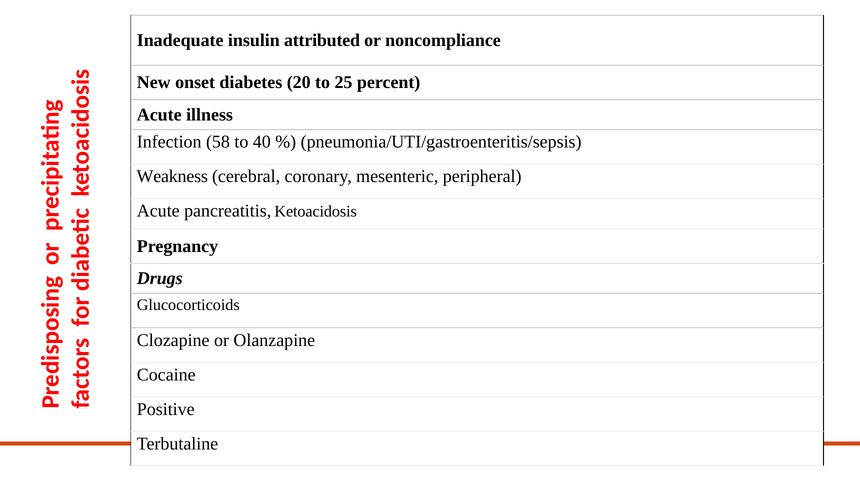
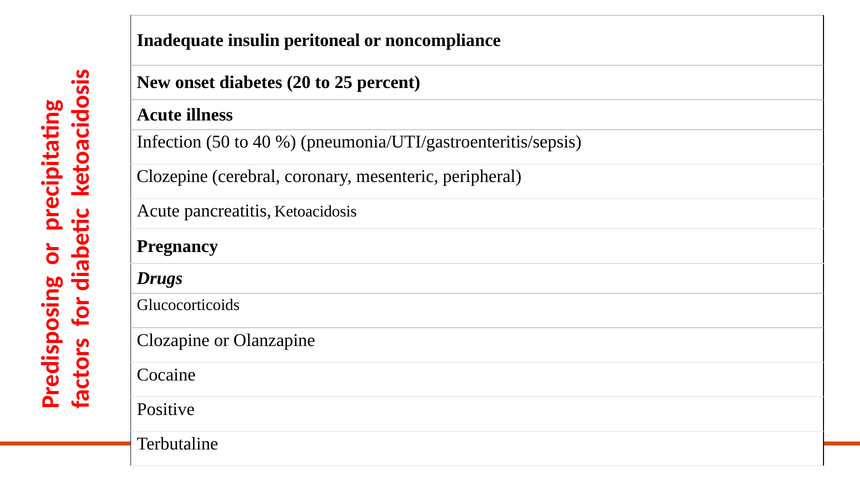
attributed: attributed -> peritoneal
58: 58 -> 50
Weakness: Weakness -> Clozepine
